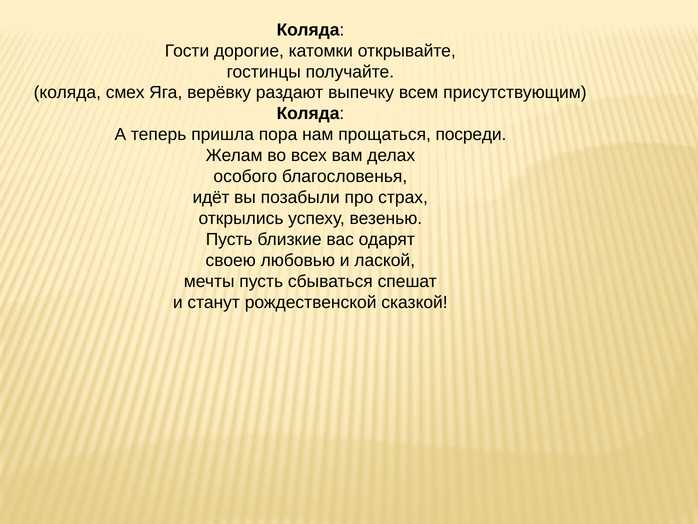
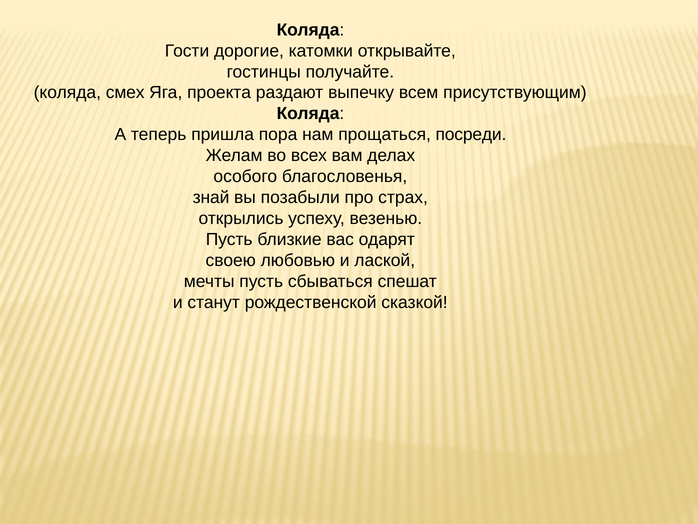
верёвку: верёвку -> проекта
идёт: идёт -> знай
